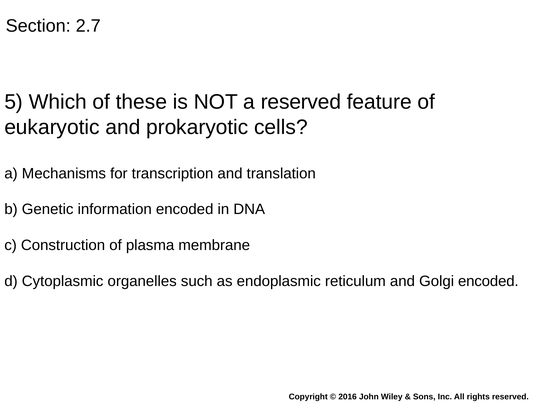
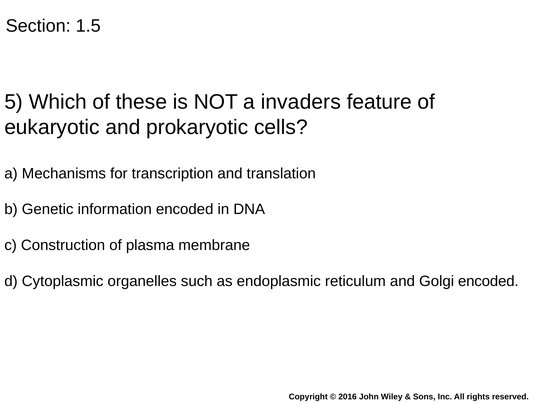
2.7: 2.7 -> 1.5
a reserved: reserved -> invaders
